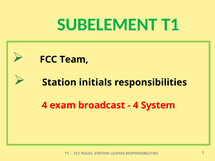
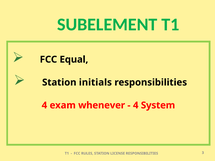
Team: Team -> Equal
broadcast: broadcast -> whenever
